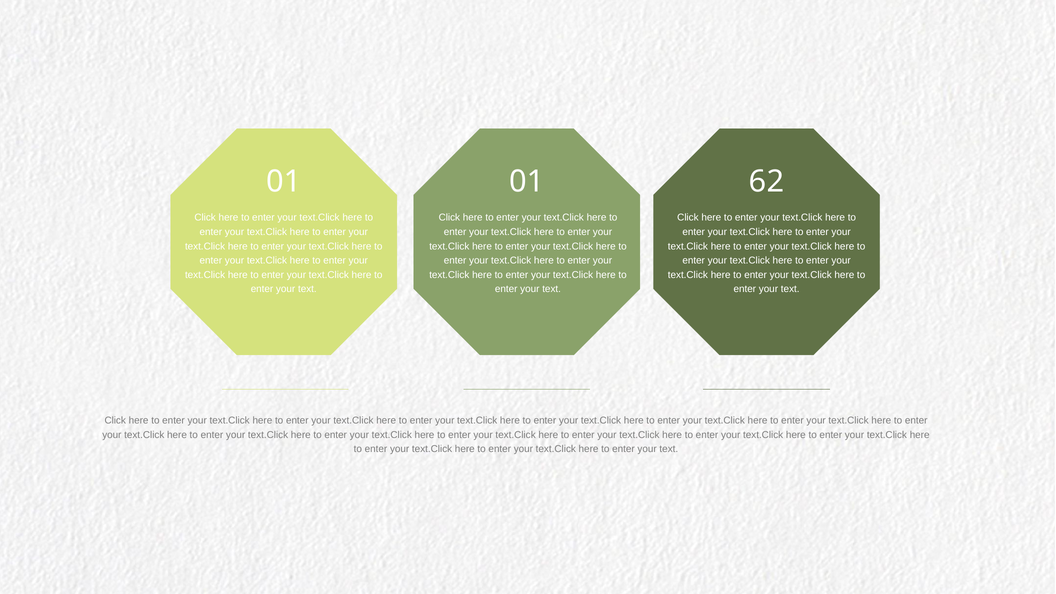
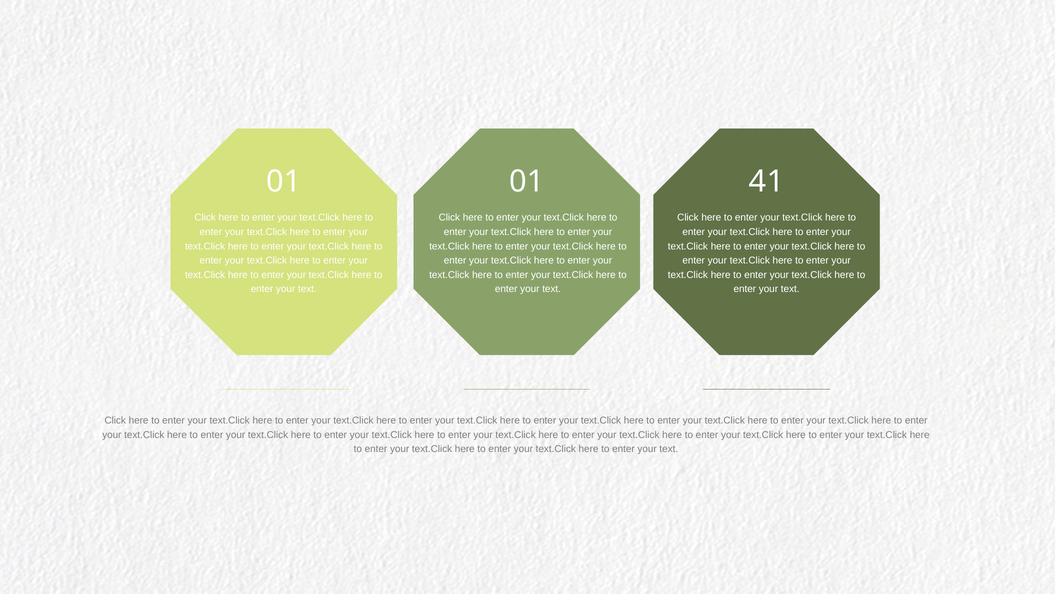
62: 62 -> 41
